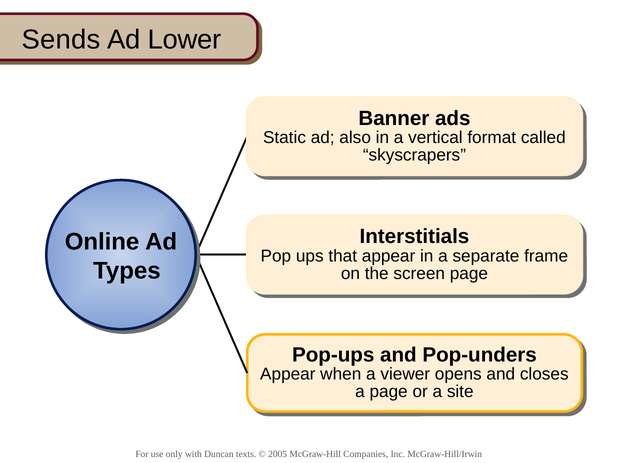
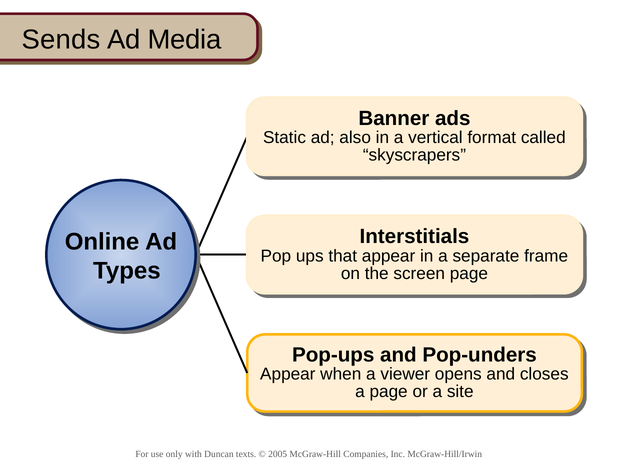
Lower: Lower -> Media
